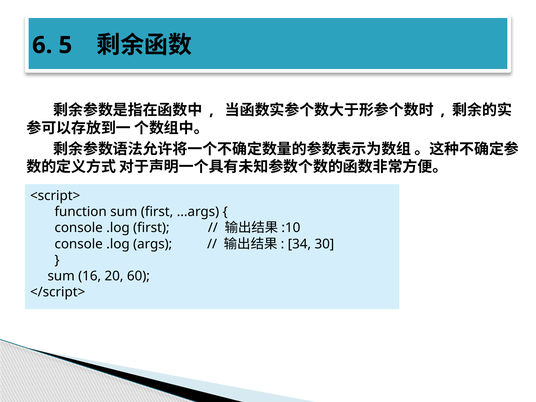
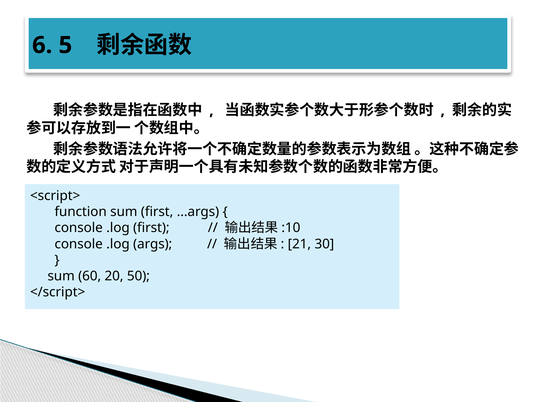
34: 34 -> 21
16: 16 -> 60
60: 60 -> 50
